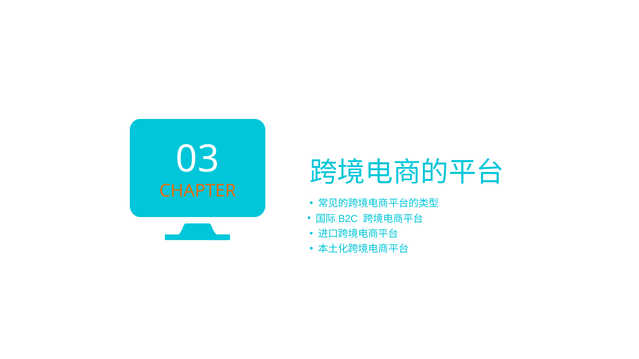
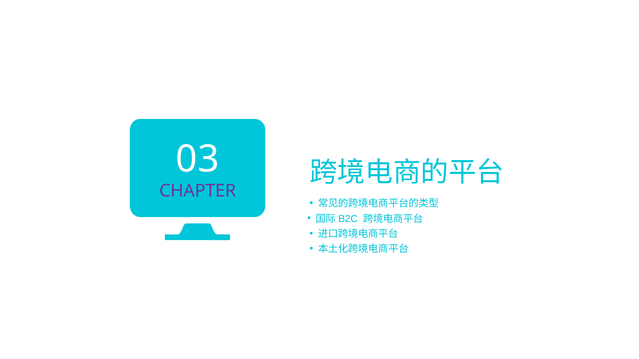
CHAPTER colour: orange -> purple
